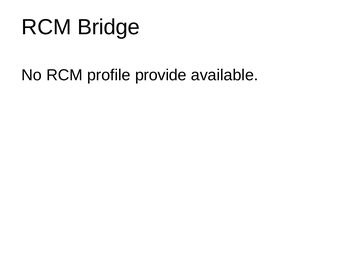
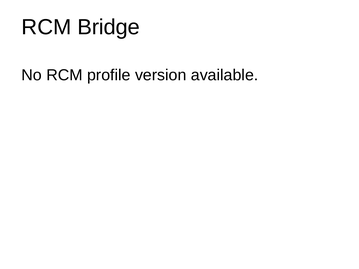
provide: provide -> version
